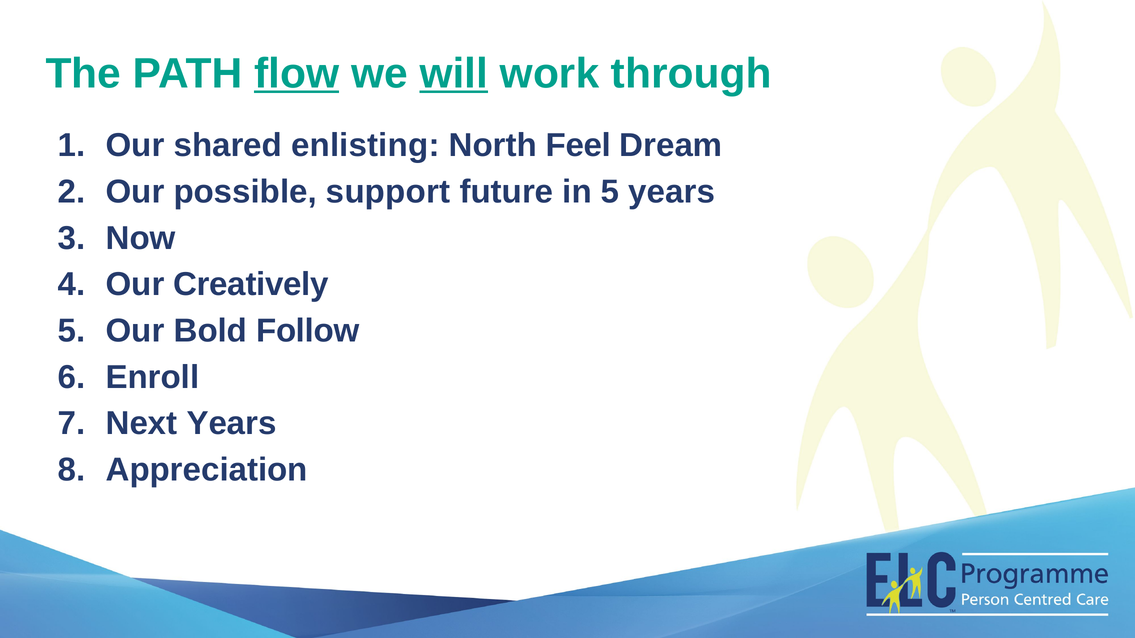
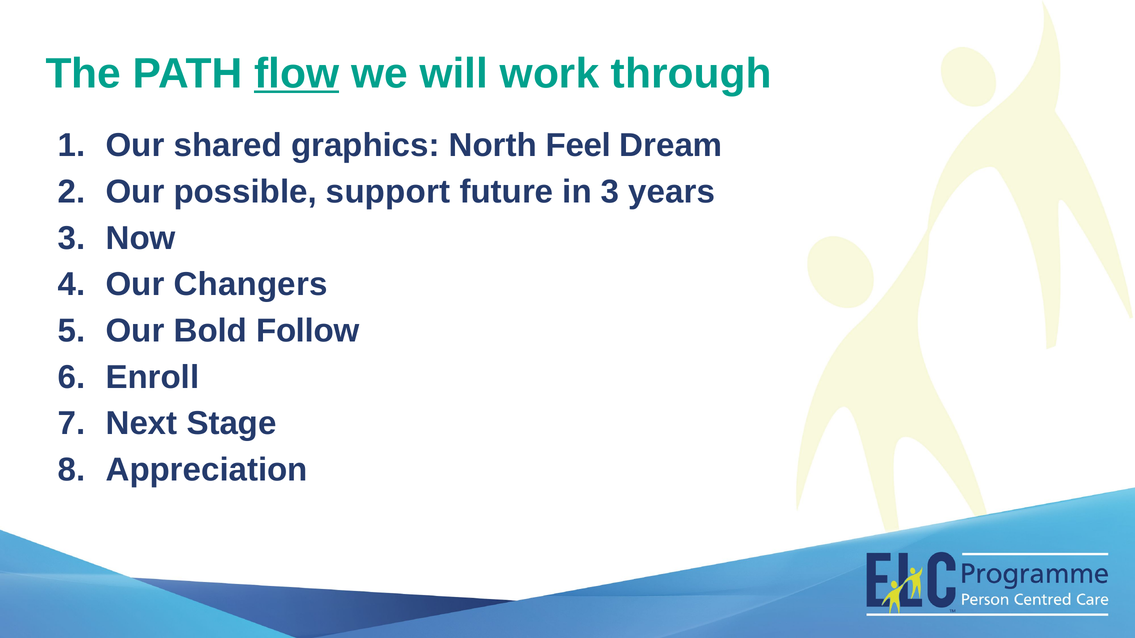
will underline: present -> none
enlisting: enlisting -> graphics
in 5: 5 -> 3
Creatively: Creatively -> Changers
Next Years: Years -> Stage
